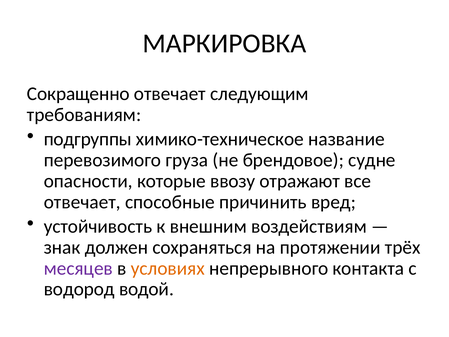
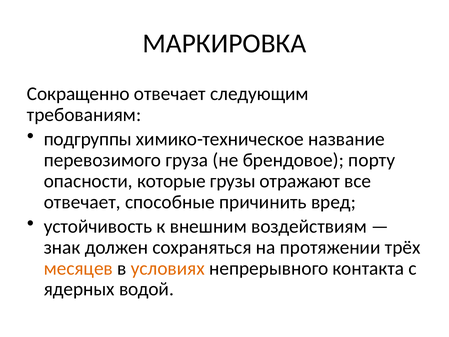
судне: судне -> порту
ввозу: ввозу -> грузы
месяцев colour: purple -> orange
водород: водород -> ядерных
